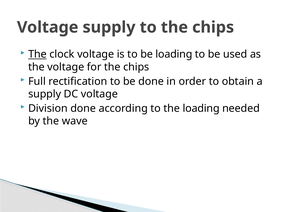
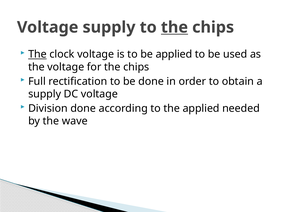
the at (174, 27) underline: none -> present
be loading: loading -> applied
the loading: loading -> applied
